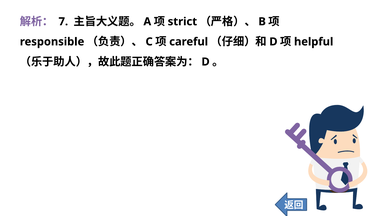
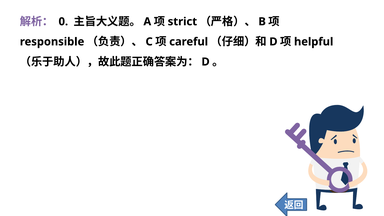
7: 7 -> 0
